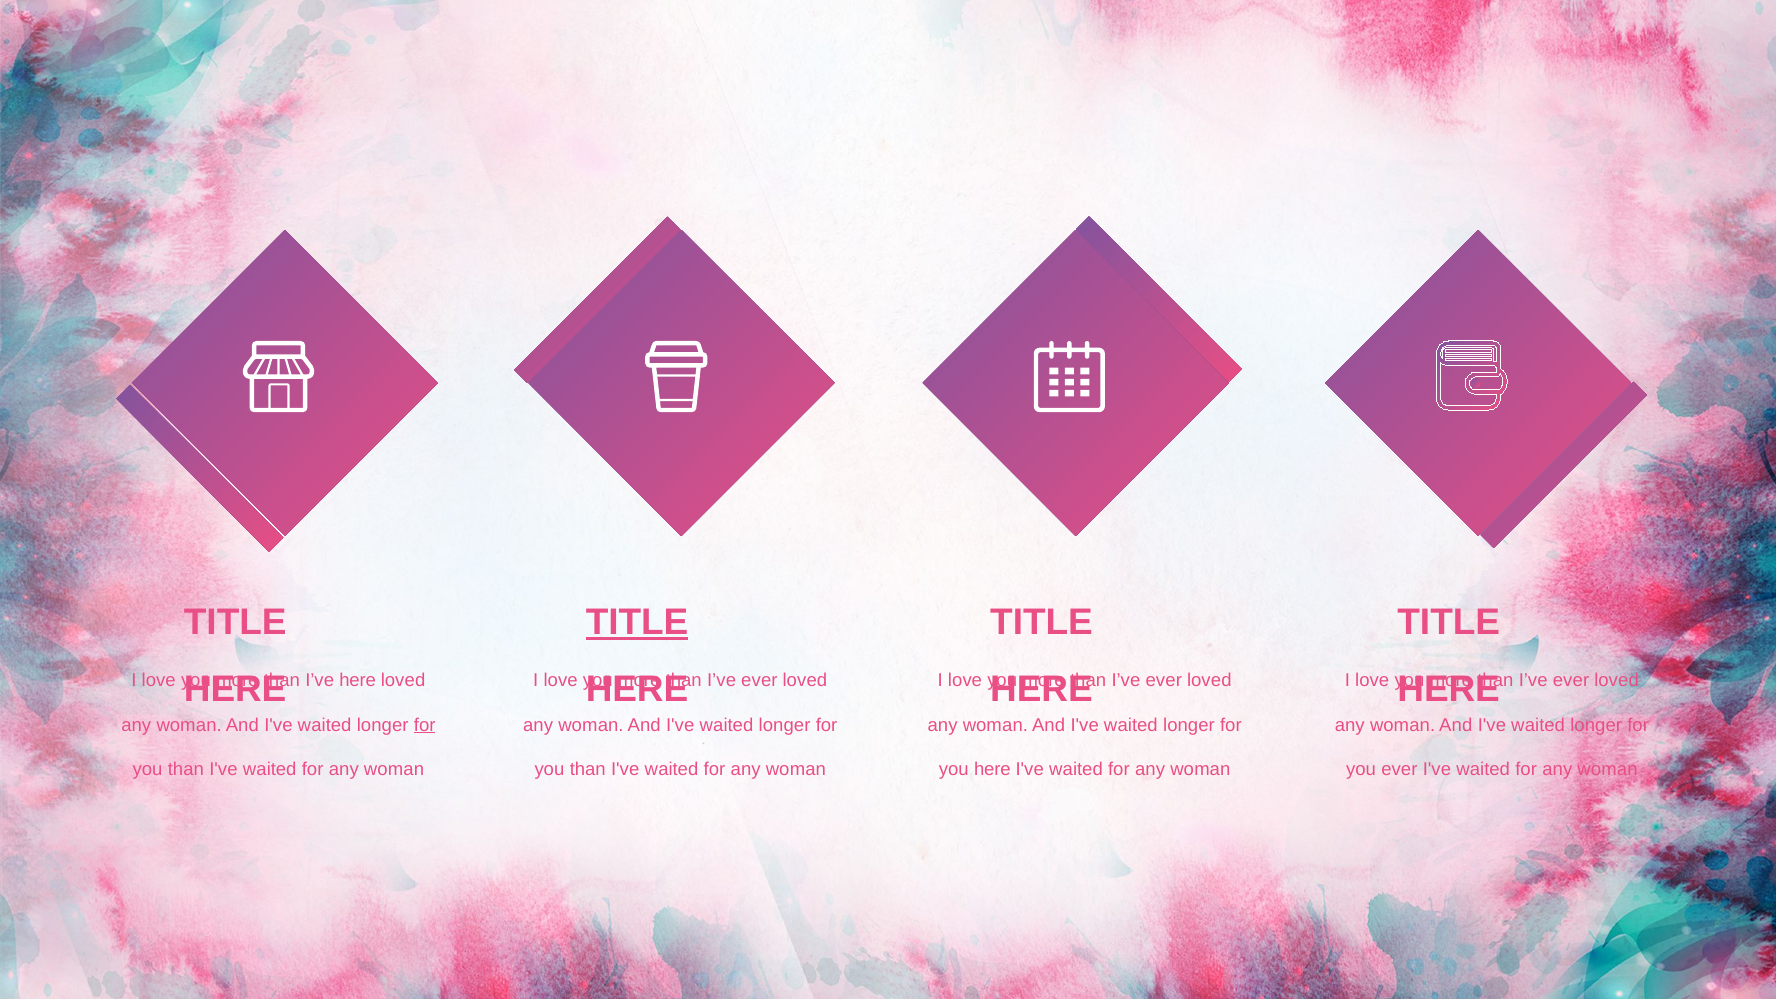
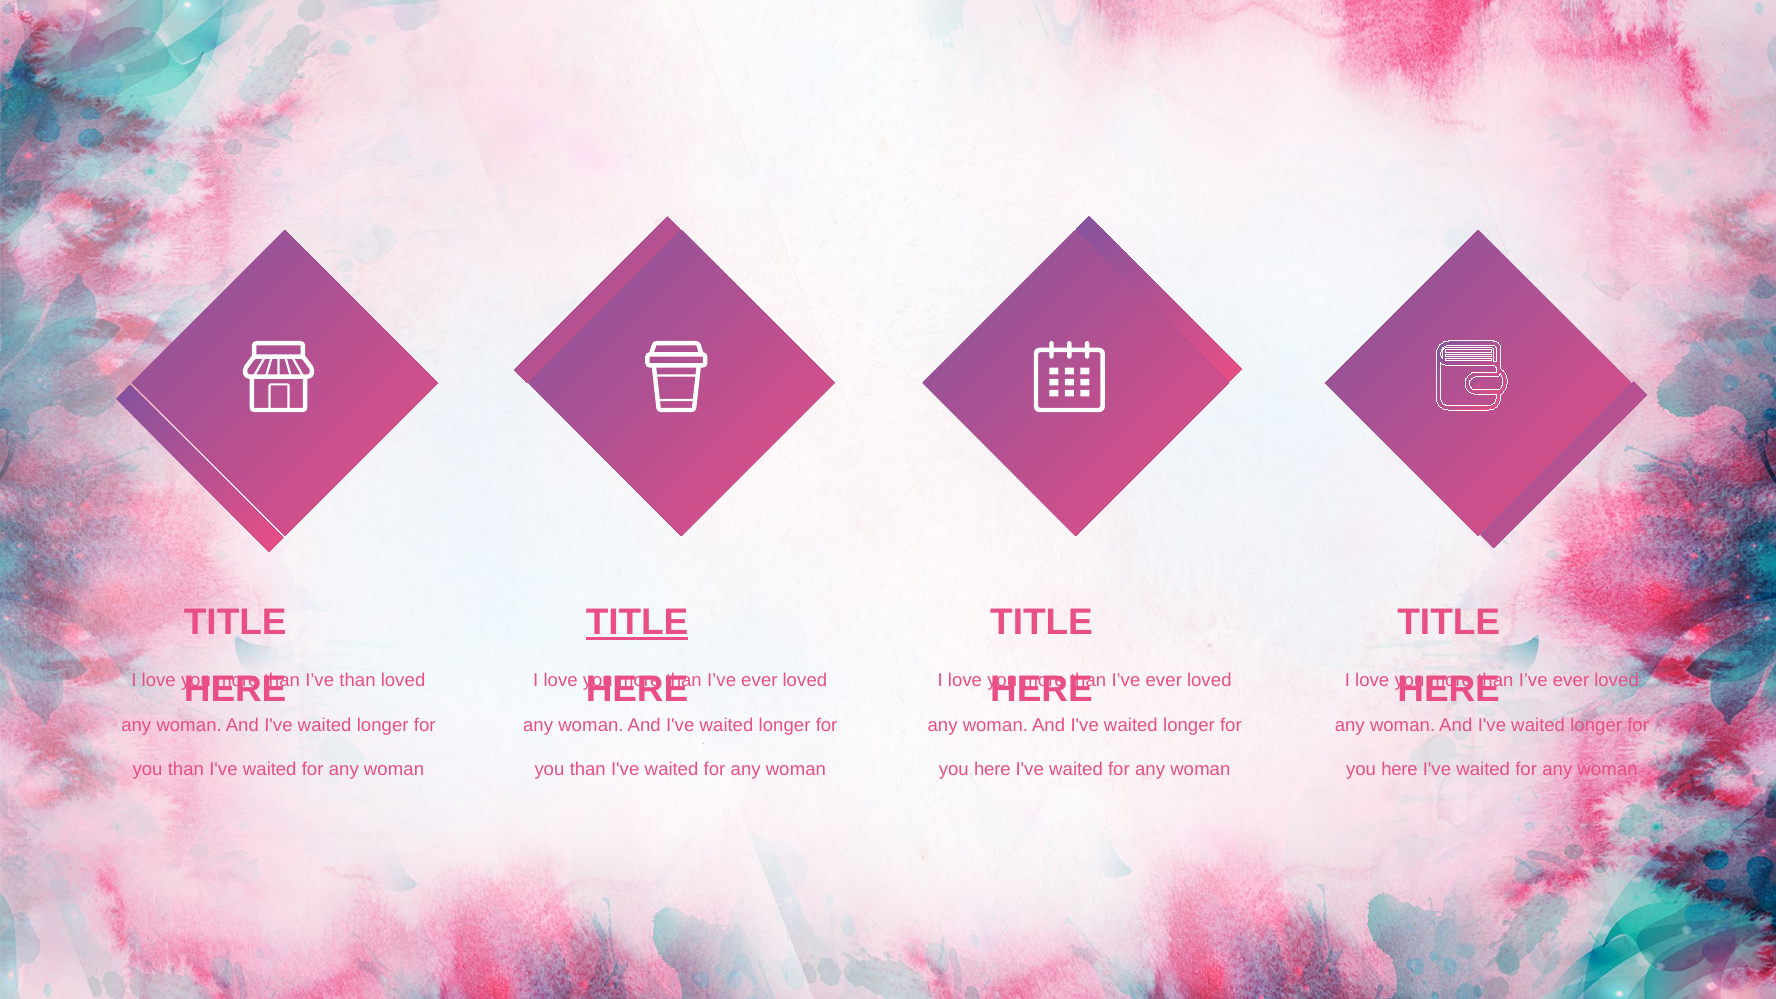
I’ve here: here -> than
for at (425, 725) underline: present -> none
ever at (1399, 769): ever -> here
